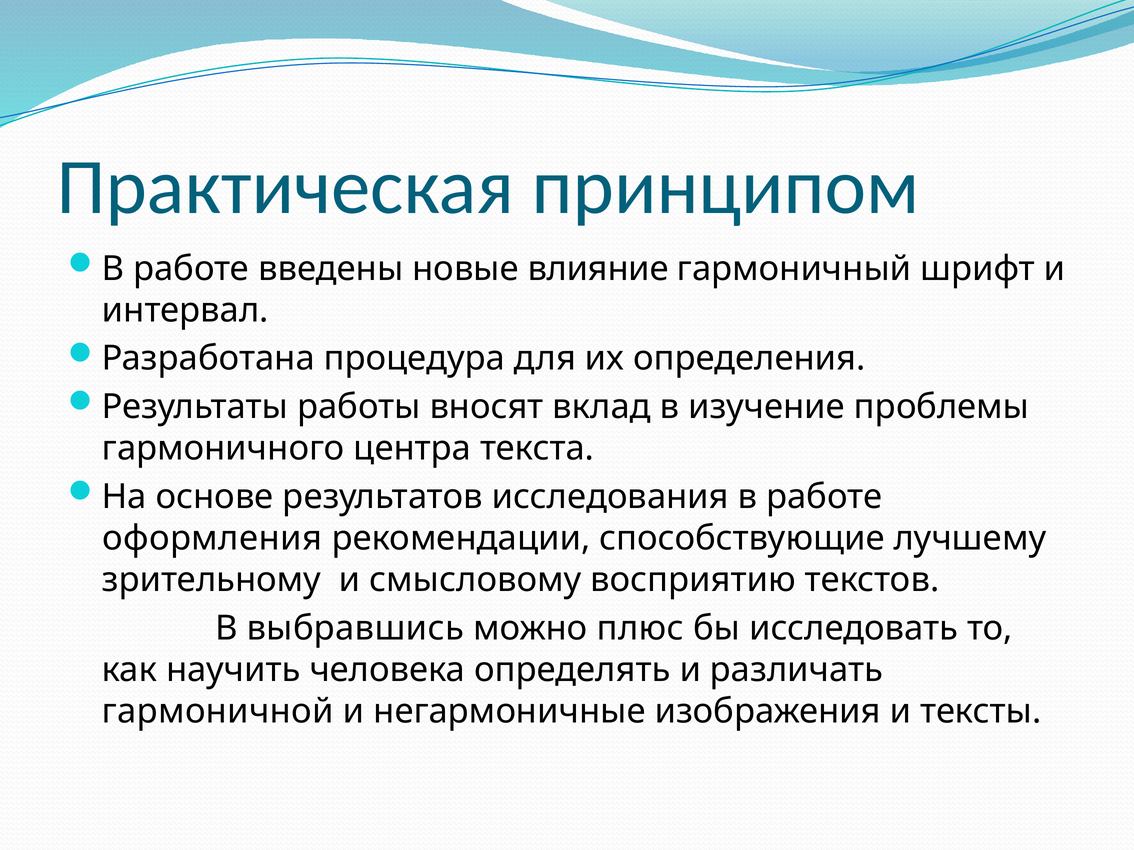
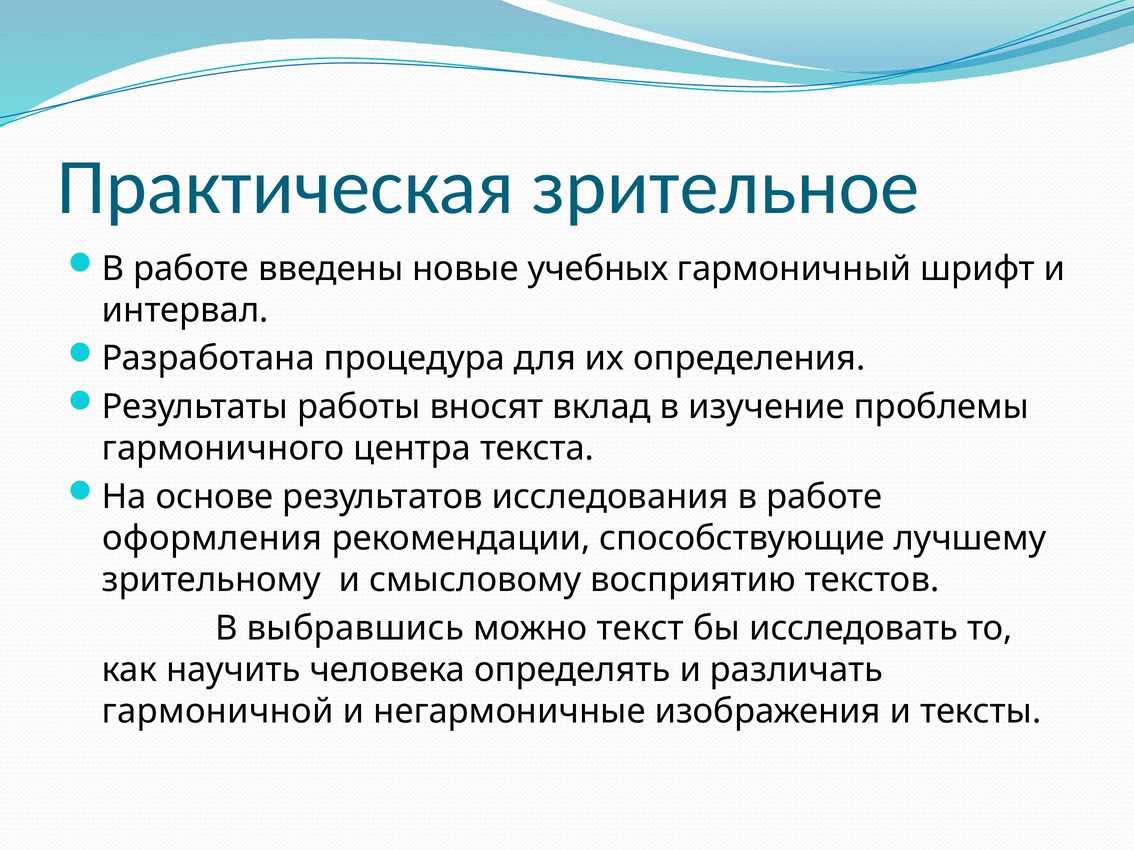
принципом: принципом -> зрительное
влияние: влияние -> учебных
плюс: плюс -> текст
